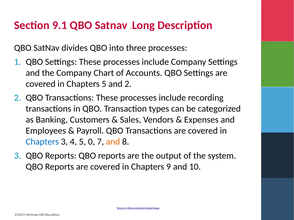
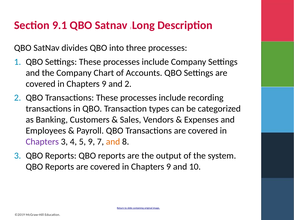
5 at (104, 84): 5 -> 9
Chapters at (42, 142) colour: blue -> purple
5 0: 0 -> 9
